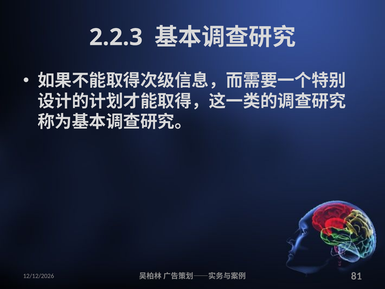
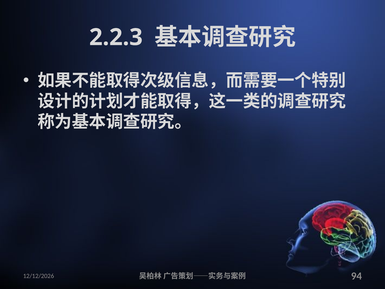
81: 81 -> 94
